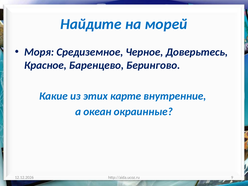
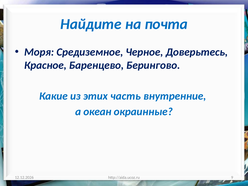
морей: морей -> почта
карте: карте -> часть
